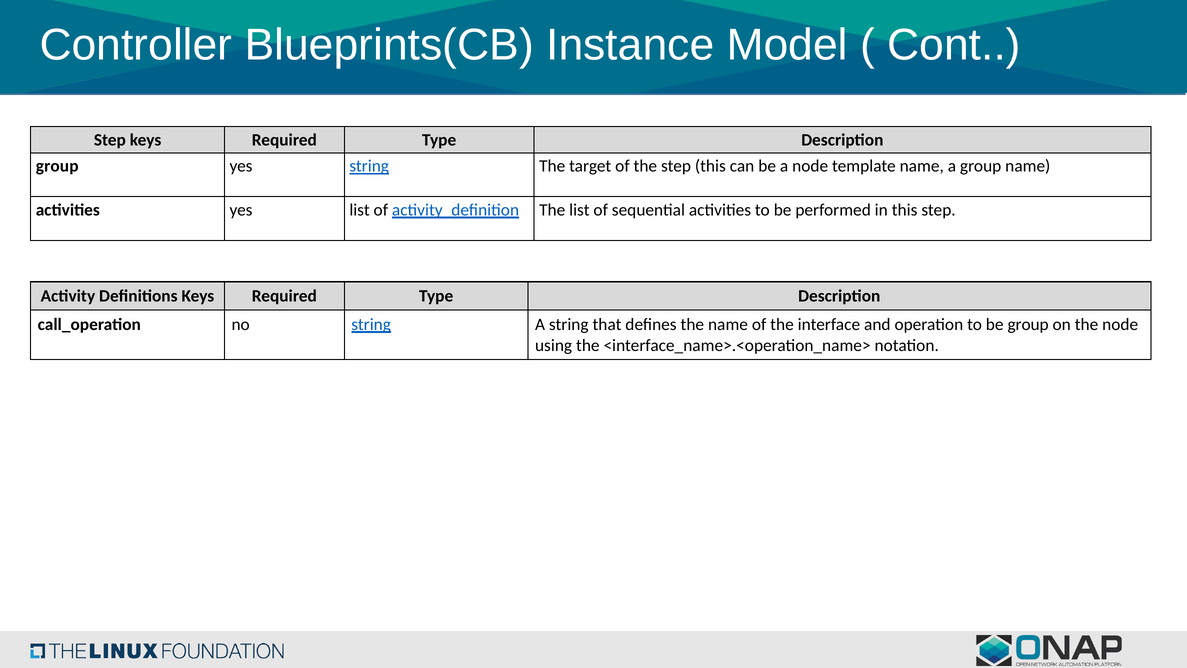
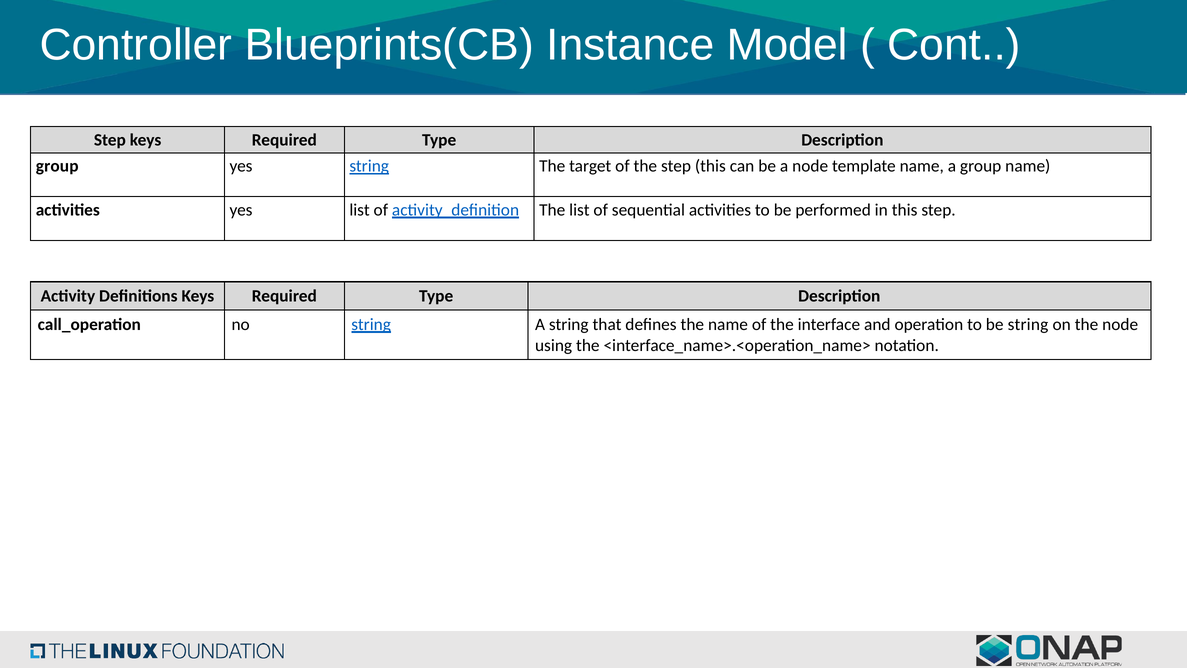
be group: group -> string
